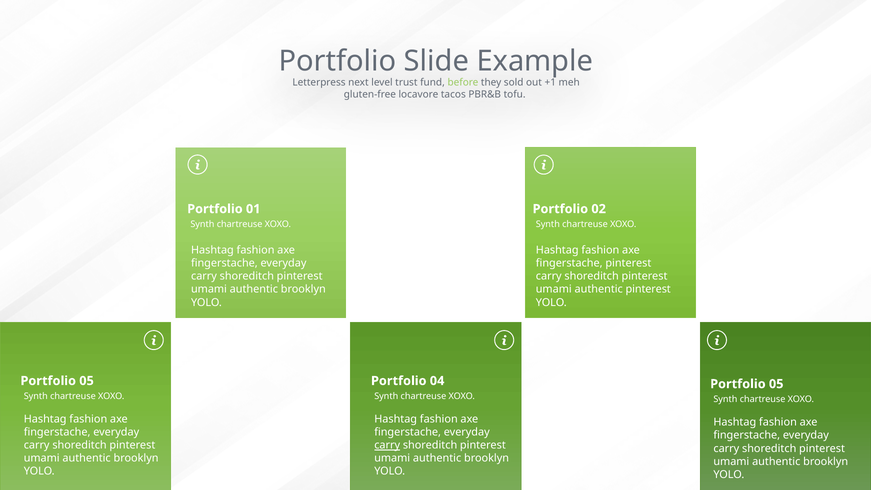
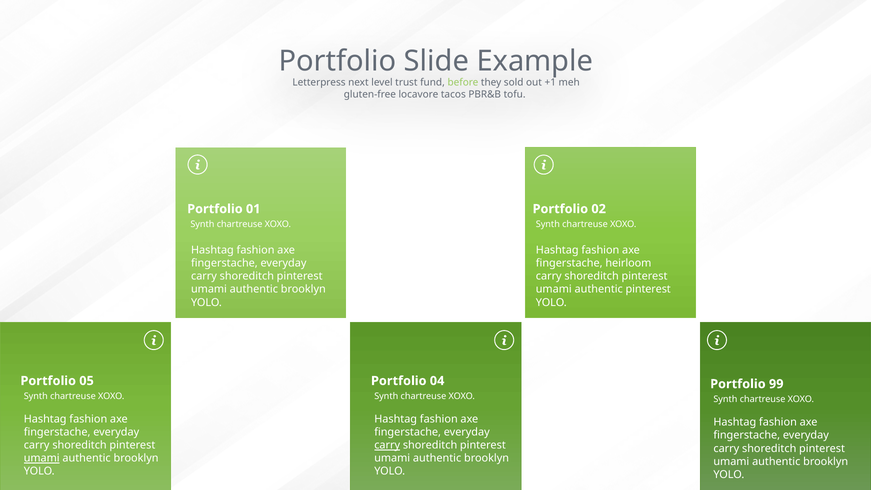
fingerstache pinterest: pinterest -> heirloom
05 at (776, 384): 05 -> 99
umami at (42, 458) underline: none -> present
